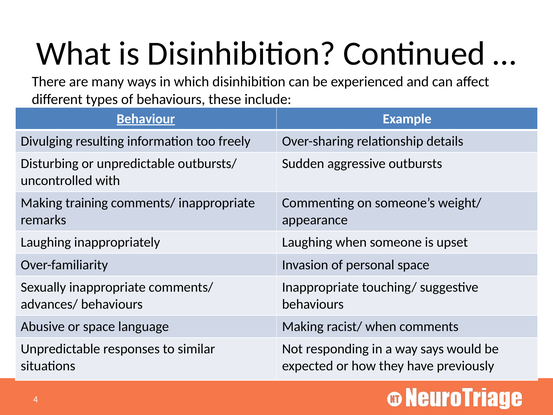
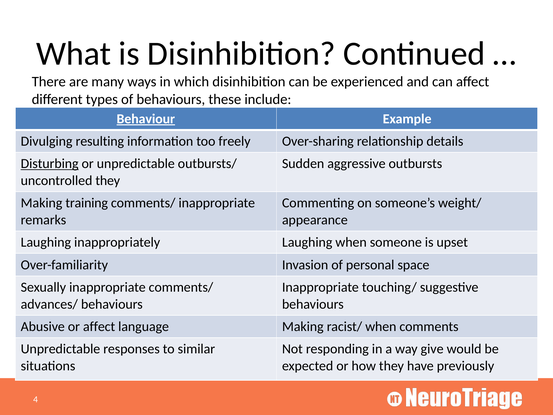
Disturbing underline: none -> present
uncontrolled with: with -> they
or space: space -> affect
says: says -> give
